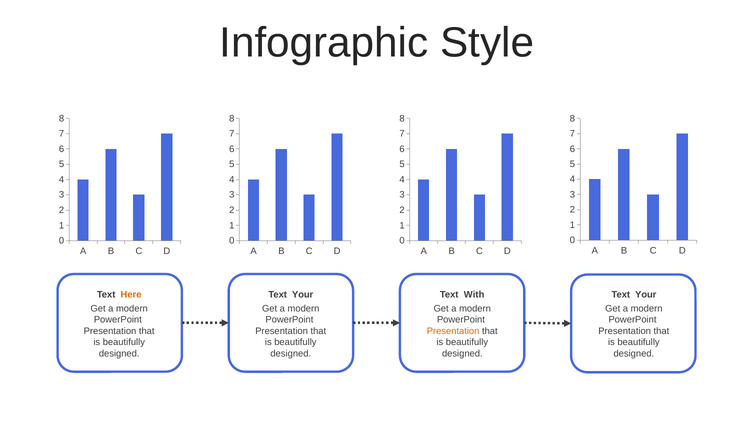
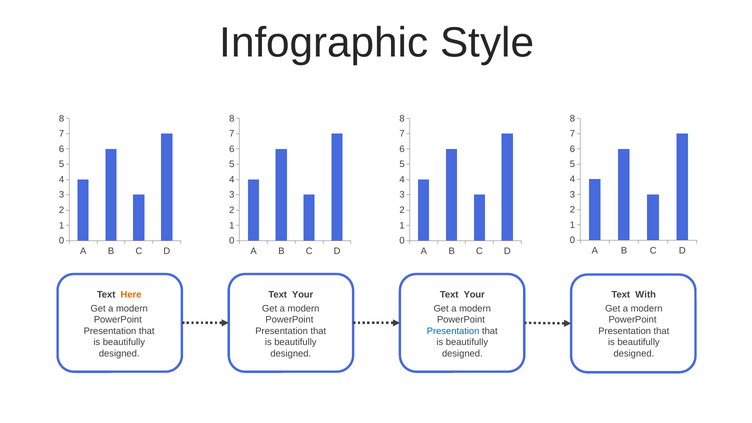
With at (474, 294): With -> Your
Your at (646, 294): Your -> With
Presentation at (453, 331) colour: orange -> blue
